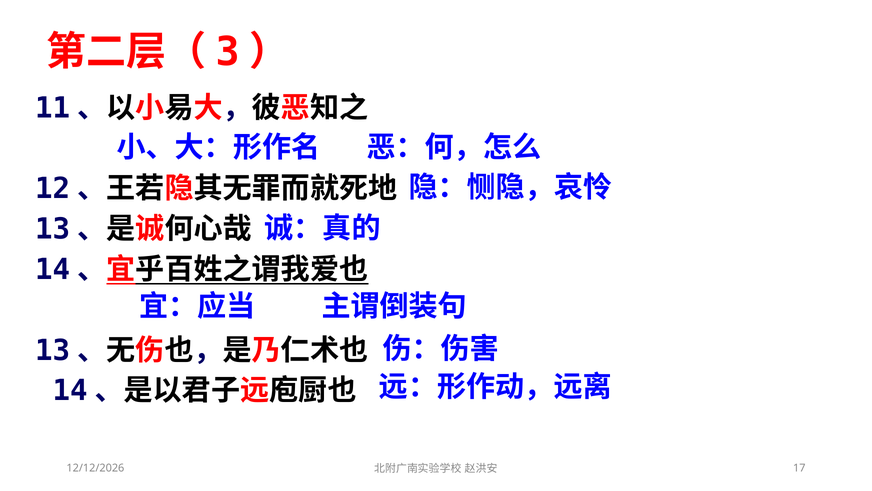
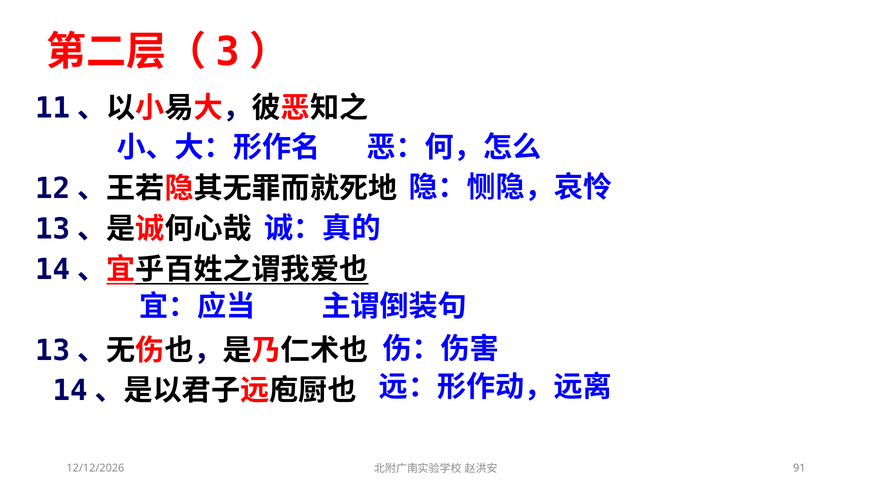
17: 17 -> 91
